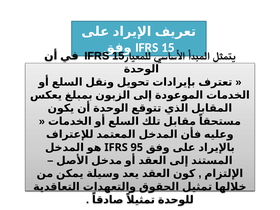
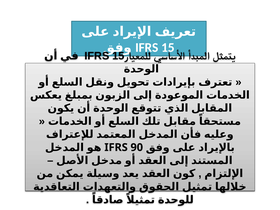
95: 95 -> 90
